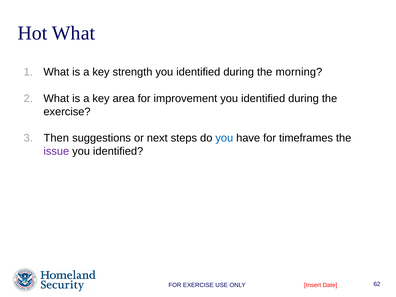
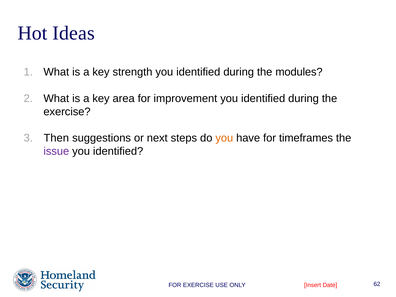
Hot What: What -> Ideas
morning: morning -> modules
you at (224, 138) colour: blue -> orange
